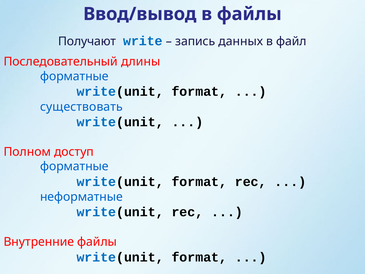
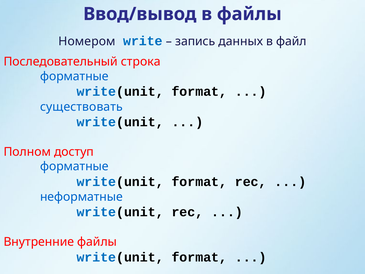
Получают: Получают -> Номером
длины: длины -> строка
